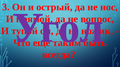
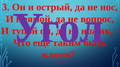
всегда: всегда -> клоун
